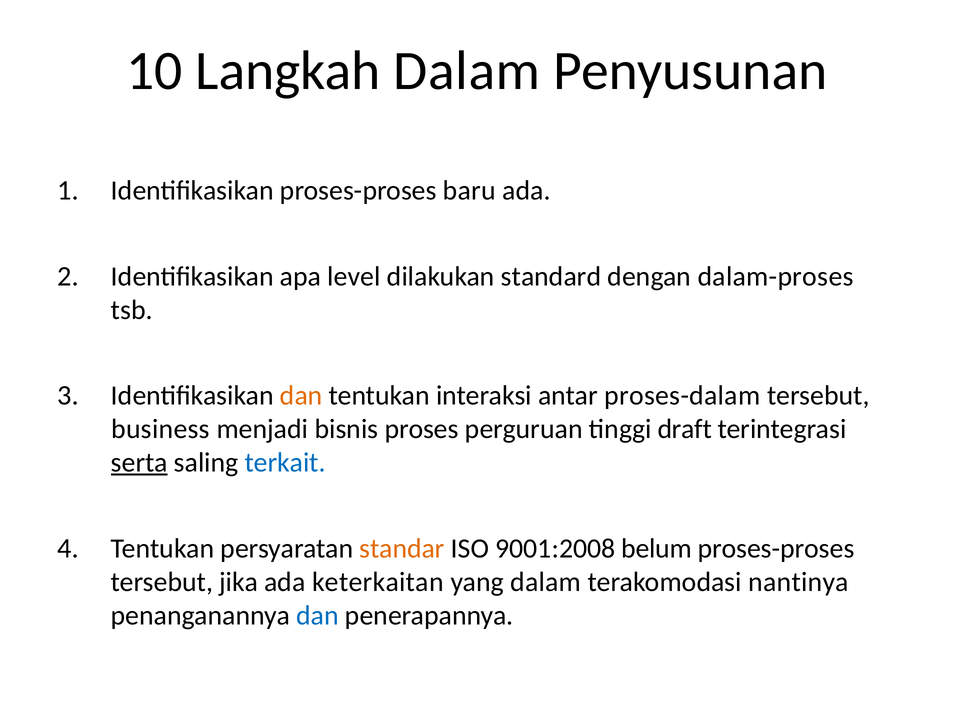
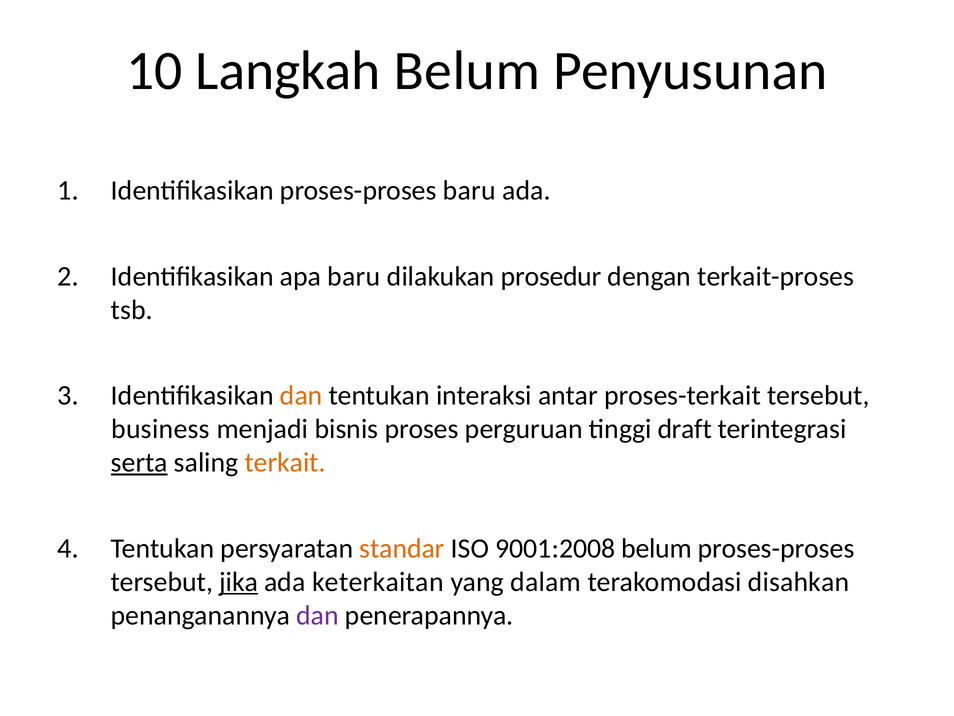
Langkah Dalam: Dalam -> Belum
apa level: level -> baru
standard: standard -> prosedur
dalam-proses: dalam-proses -> terkait-proses
proses-dalam: proses-dalam -> proses-terkait
terkait colour: blue -> orange
jika underline: none -> present
nantinya: nantinya -> disahkan
dan at (317, 615) colour: blue -> purple
